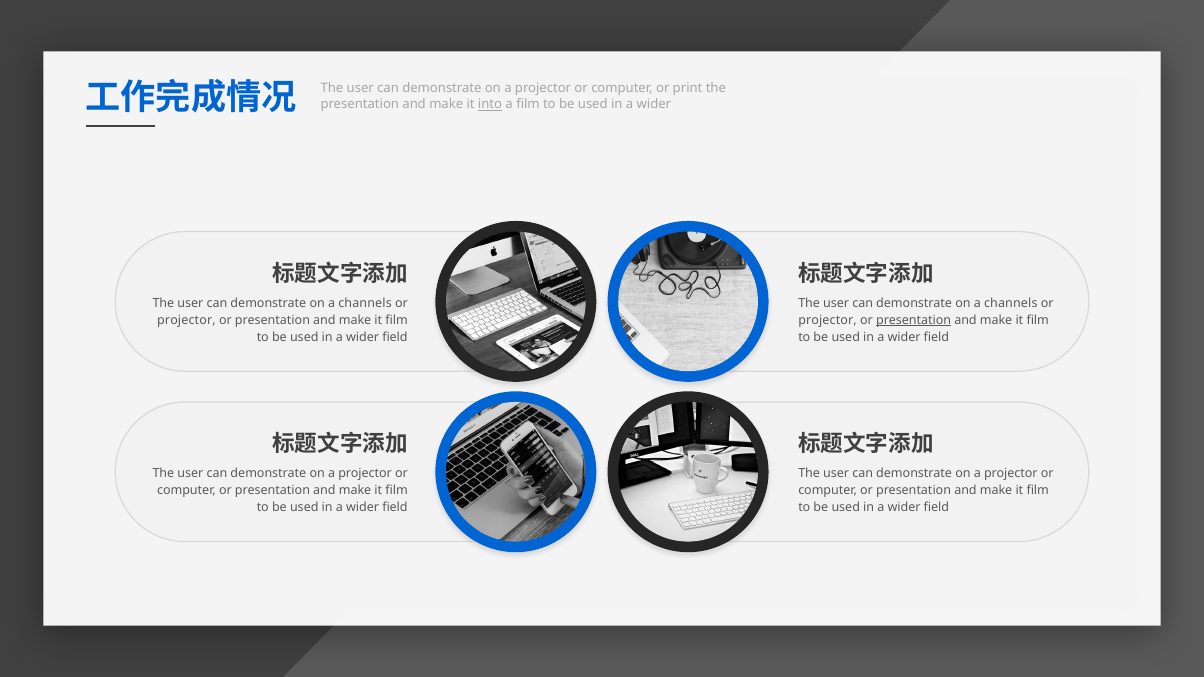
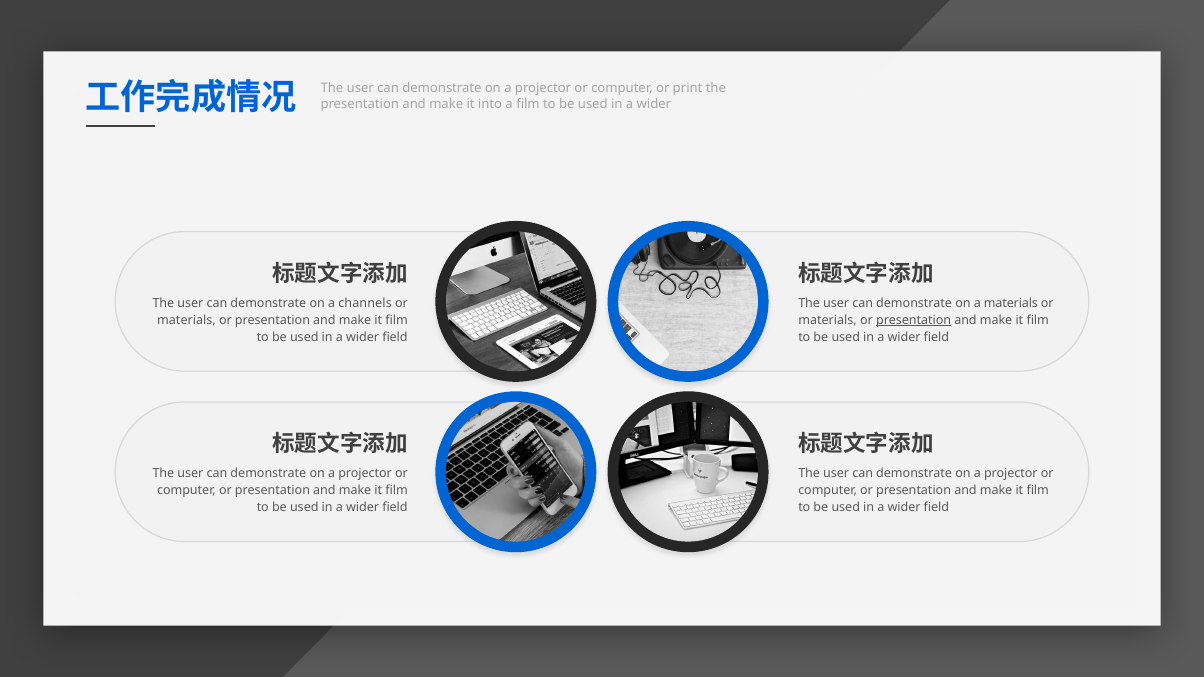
into underline: present -> none
channels at (1011, 303): channels -> materials
projector at (186, 321): projector -> materials
projector at (828, 321): projector -> materials
